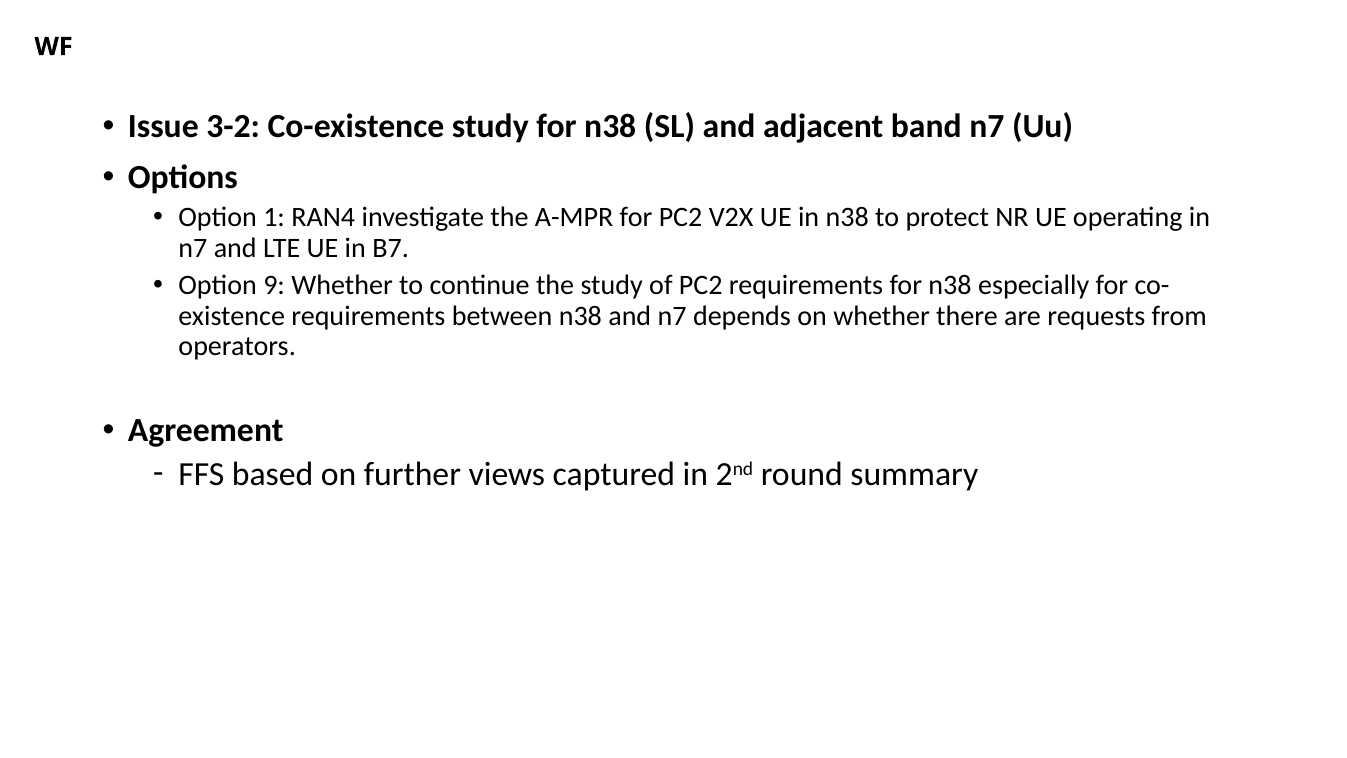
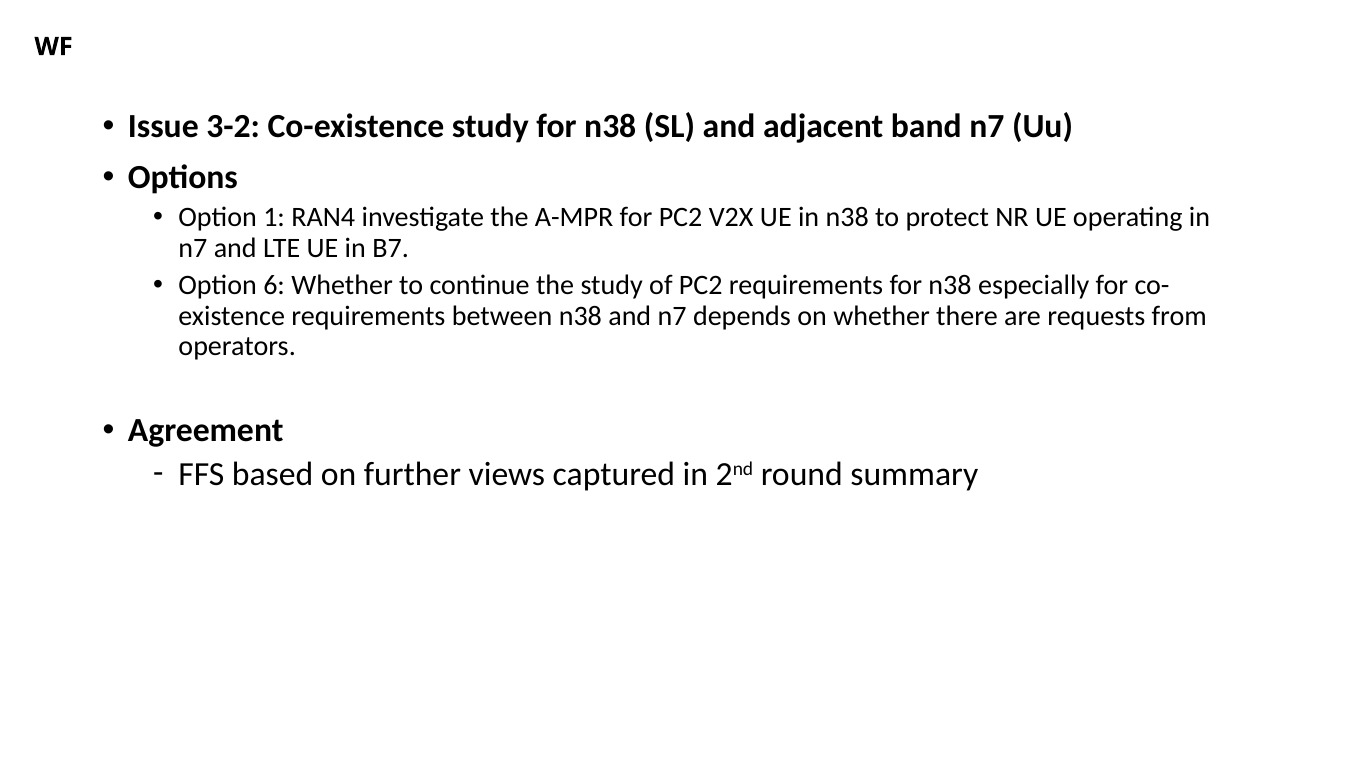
9: 9 -> 6
